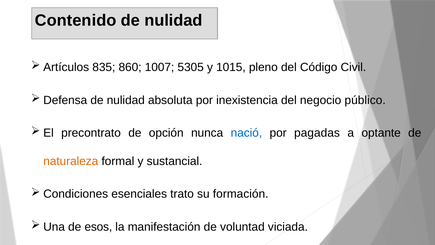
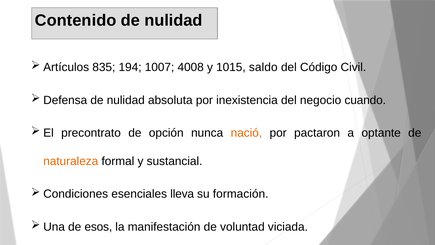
860: 860 -> 194
5305: 5305 -> 4008
pleno: pleno -> saldo
público: público -> cuando
nació colour: blue -> orange
pagadas: pagadas -> pactaron
trato: trato -> lleva
